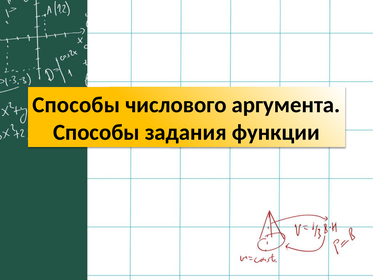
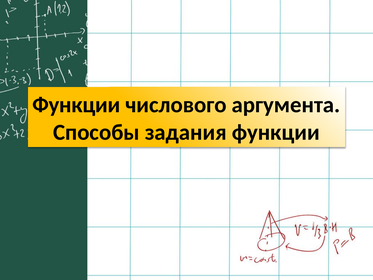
Способы at (76, 105): Способы -> Функции
